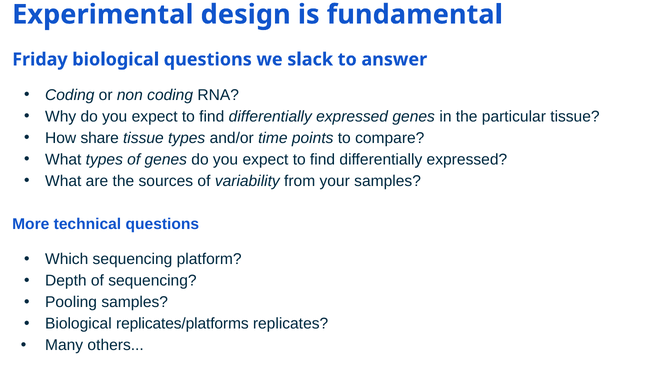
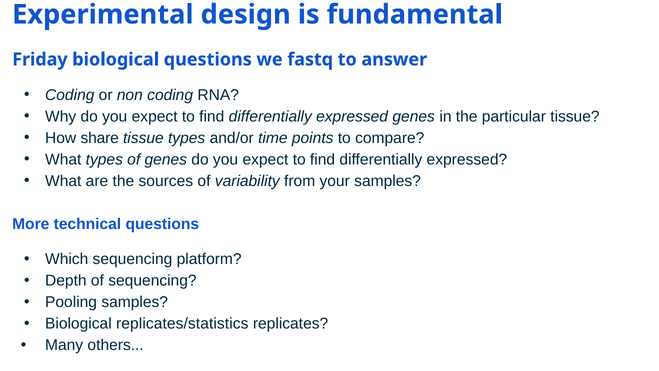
slack: slack -> fastq
replicates/platforms: replicates/platforms -> replicates/statistics
